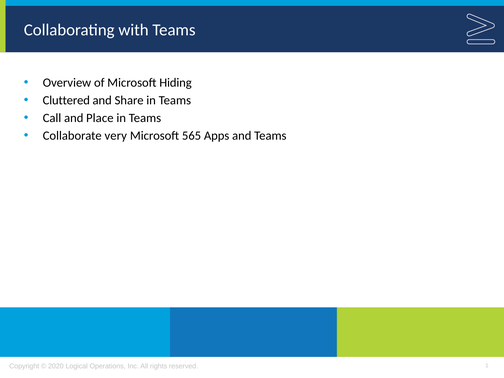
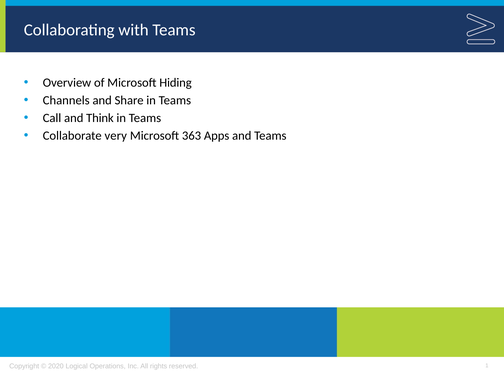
Cluttered: Cluttered -> Channels
Place: Place -> Think
565: 565 -> 363
